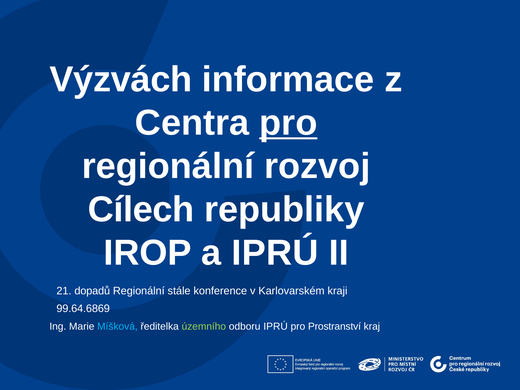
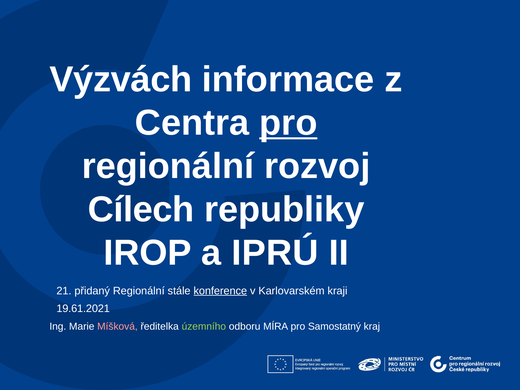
dopadů: dopadů -> přidaný
konference underline: none -> present
99.64.6869: 99.64.6869 -> 19.61.2021
Míšková colour: light blue -> pink
odboru IPRÚ: IPRÚ -> MÍRA
Prostranství: Prostranství -> Samostatný
